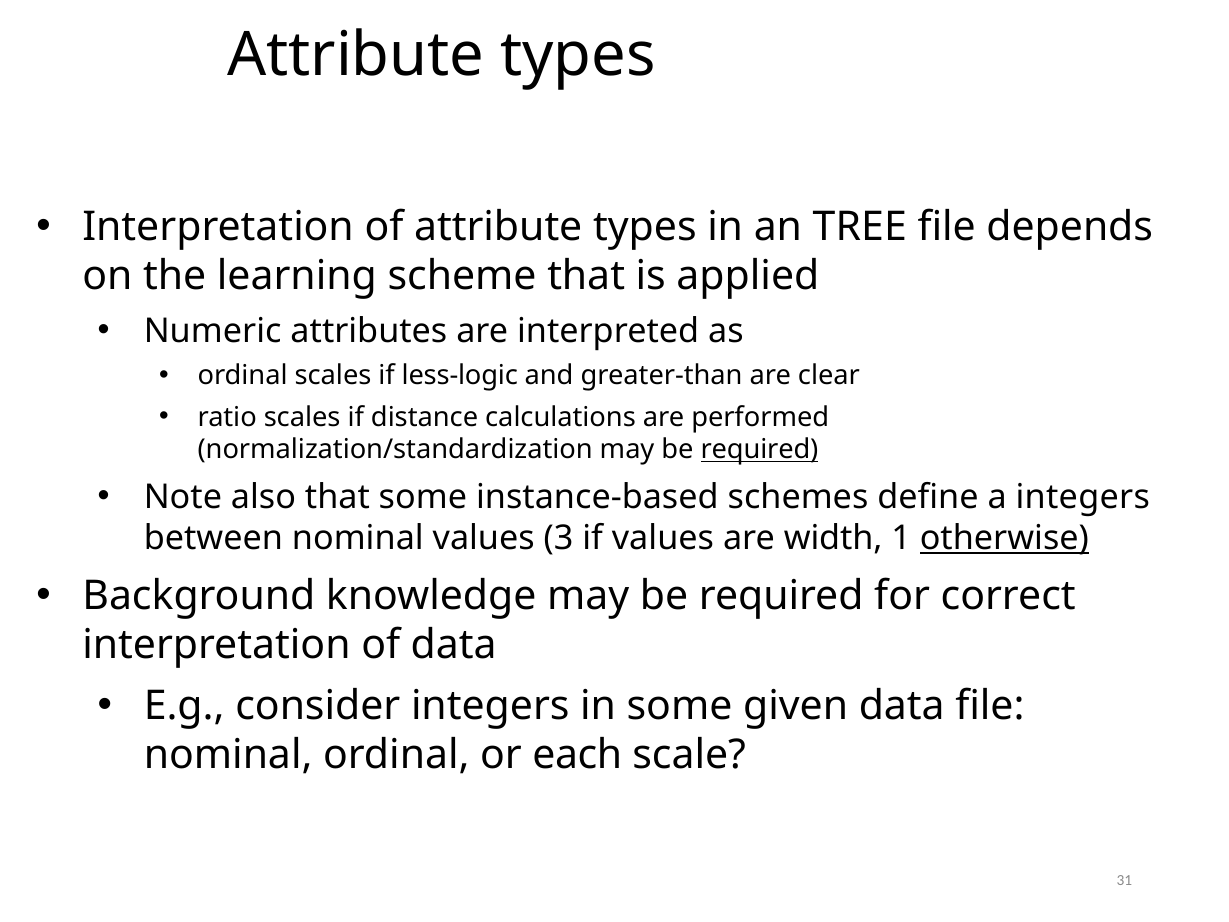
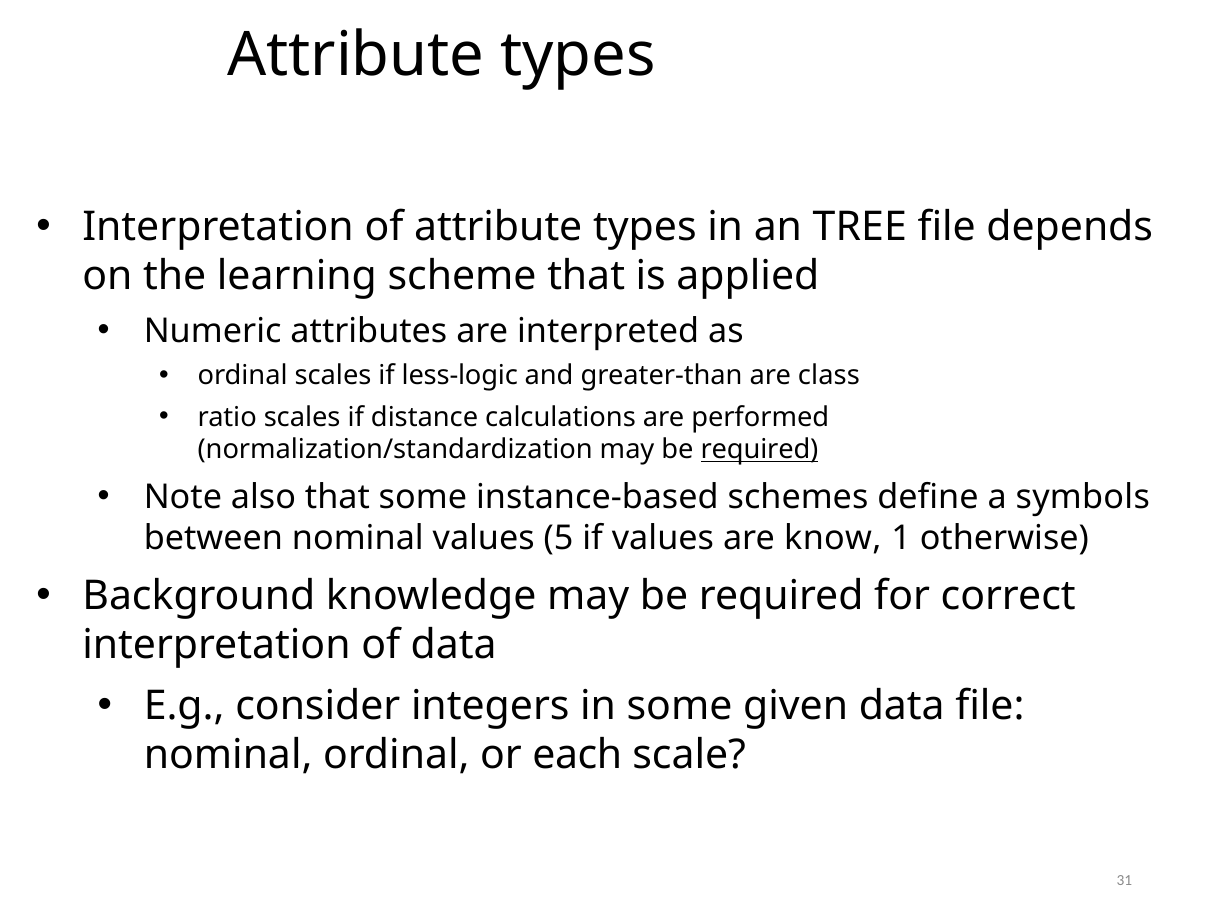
clear: clear -> class
a integers: integers -> symbols
3: 3 -> 5
width: width -> know
otherwise underline: present -> none
